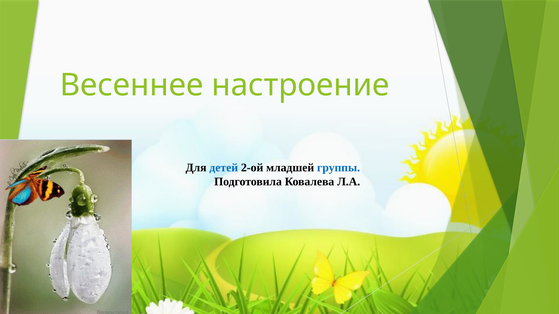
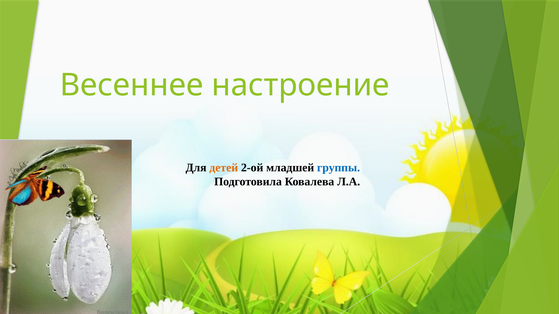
детей colour: blue -> orange
